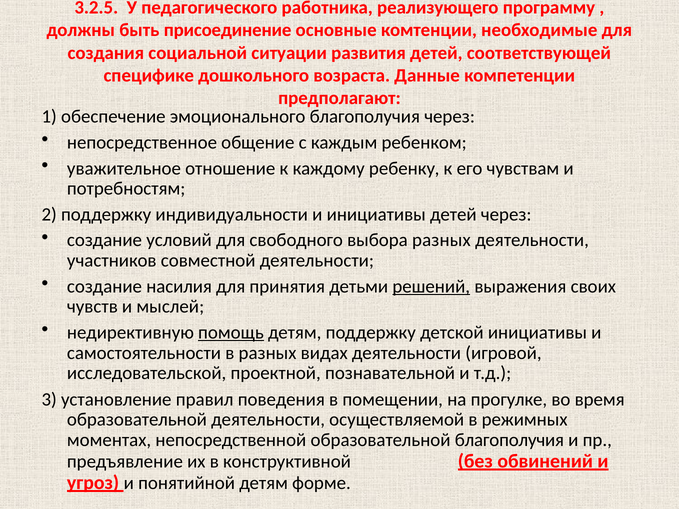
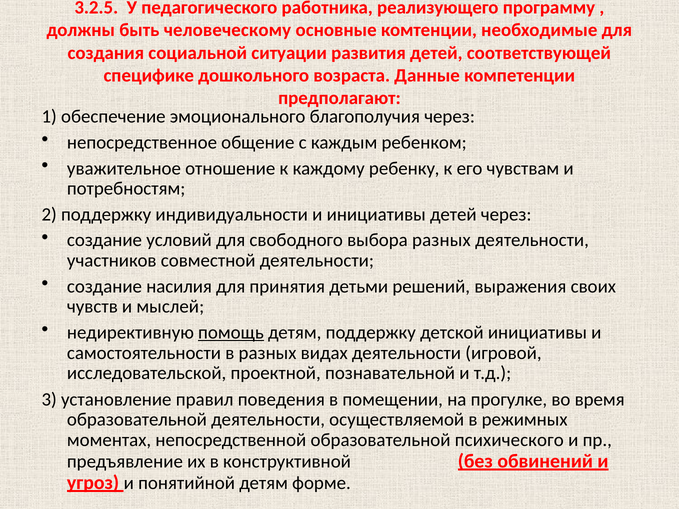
присоединение: присоединение -> человеческому
решений underline: present -> none
образовательной благополучия: благополучия -> психического
